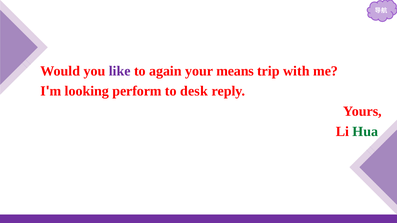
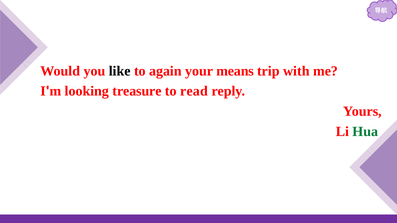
like colour: purple -> black
perform: perform -> treasure
desk: desk -> read
